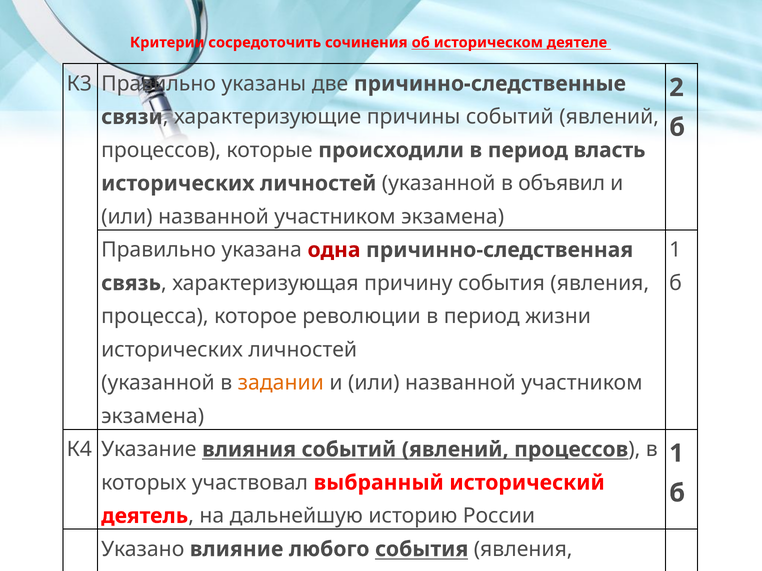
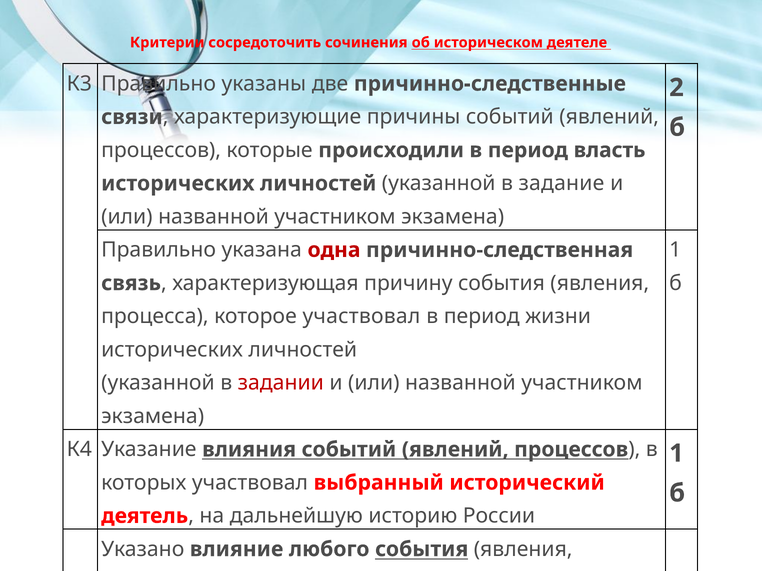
объявил: объявил -> задание
которое революции: революции -> участвовал
задании colour: orange -> red
